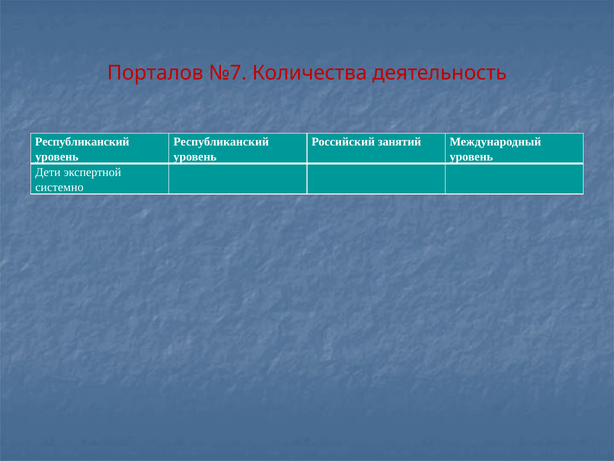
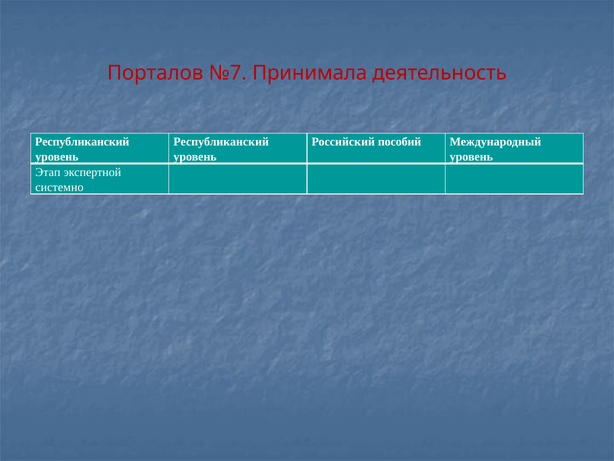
Количества: Количества -> Принимала
занятий: занятий -> пособий
Дети: Дети -> Этап
